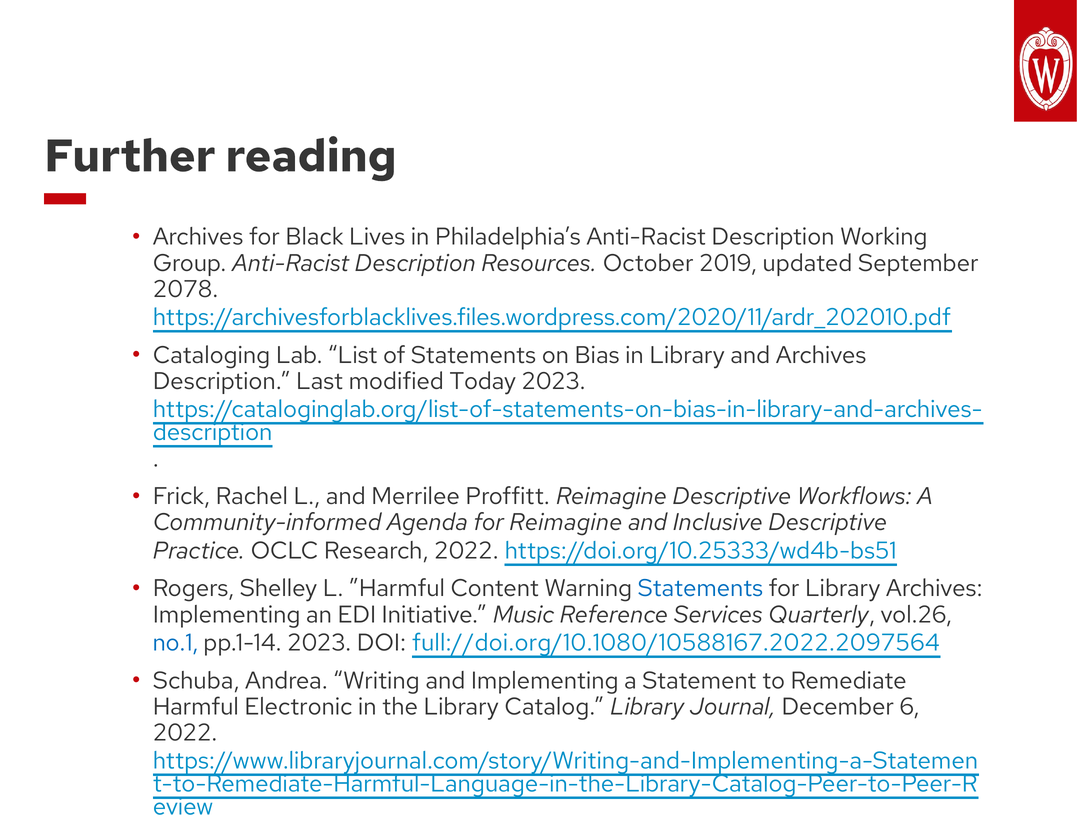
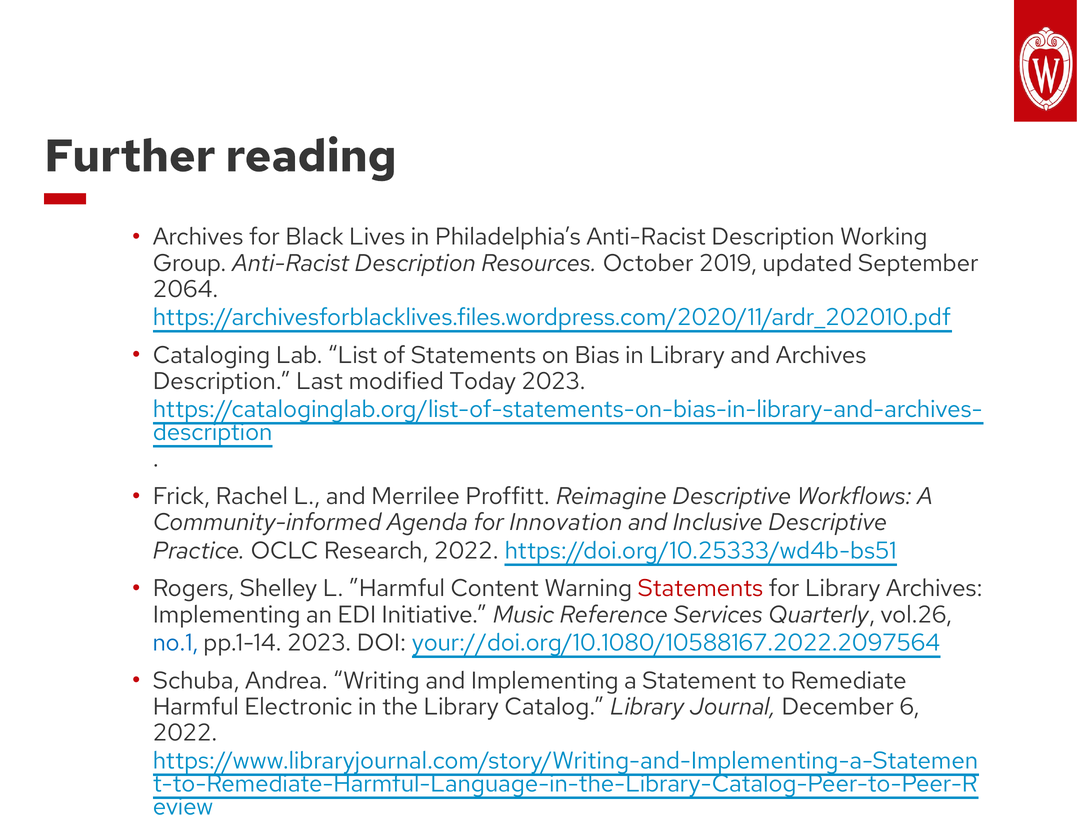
2078: 2078 -> 2064
for Reimagine: Reimagine -> Innovation
Statements at (700, 589) colour: blue -> red
full://doi.org/10.1080/10588167.2022.2097564: full://doi.org/10.1080/10588167.2022.2097564 -> your://doi.org/10.1080/10588167.2022.2097564
